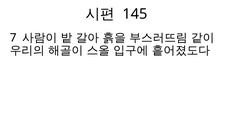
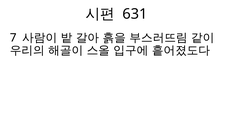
145: 145 -> 631
